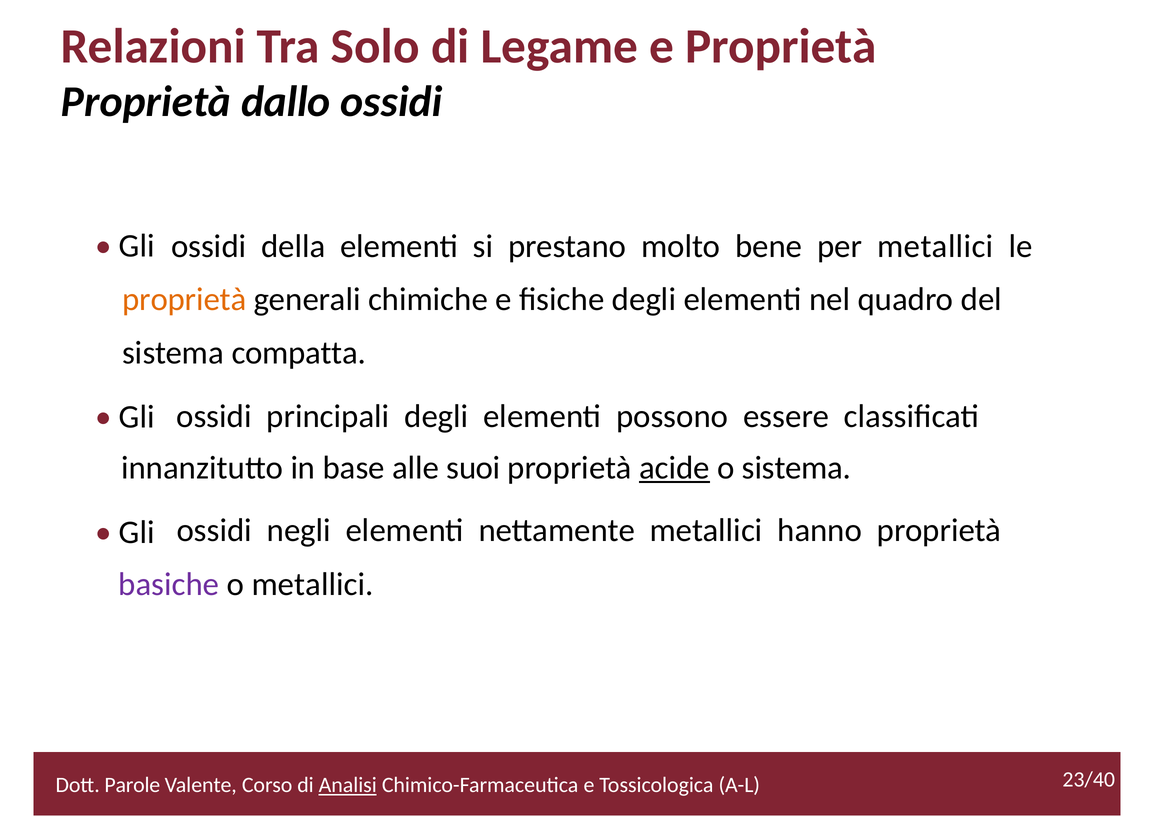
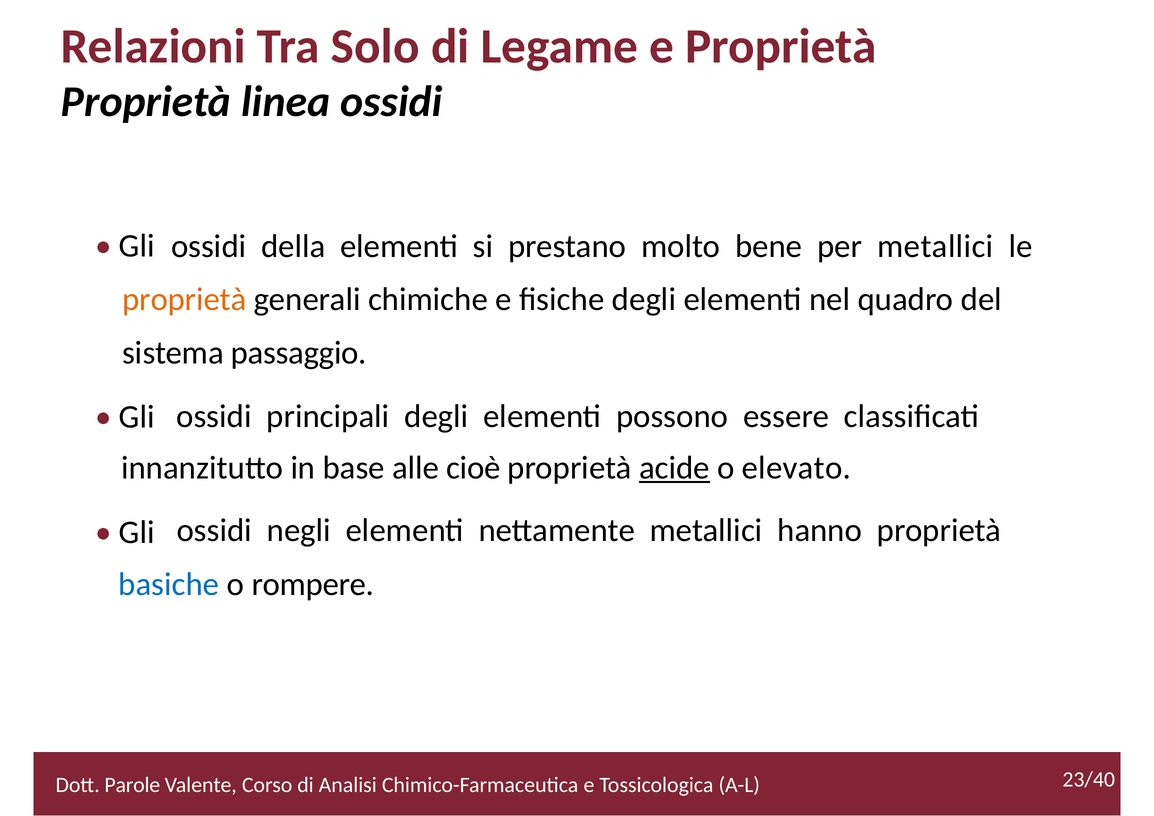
dallo: dallo -> linea
compatta: compatta -> passaggio
suoi: suoi -> cioè
o sistema: sistema -> elevato
basiche colour: purple -> blue
o metallici: metallici -> rompere
Analisi underline: present -> none
